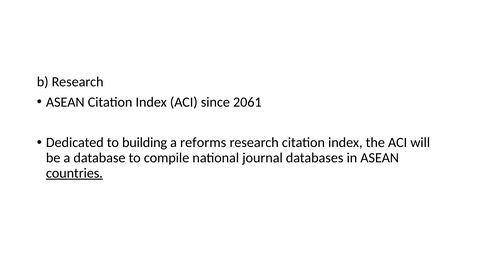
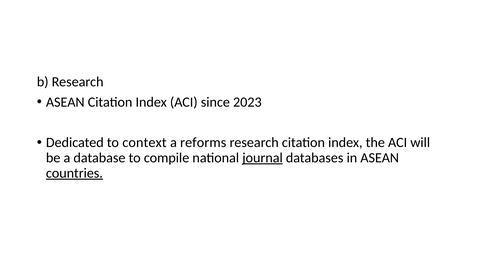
2061: 2061 -> 2023
building: building -> context
journal underline: none -> present
